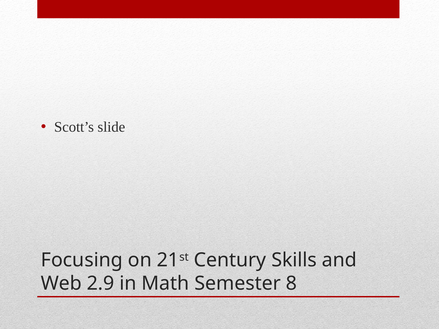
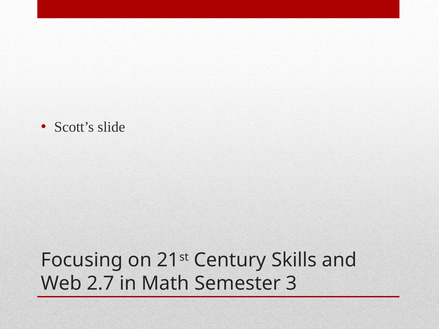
2.9: 2.9 -> 2.7
8: 8 -> 3
